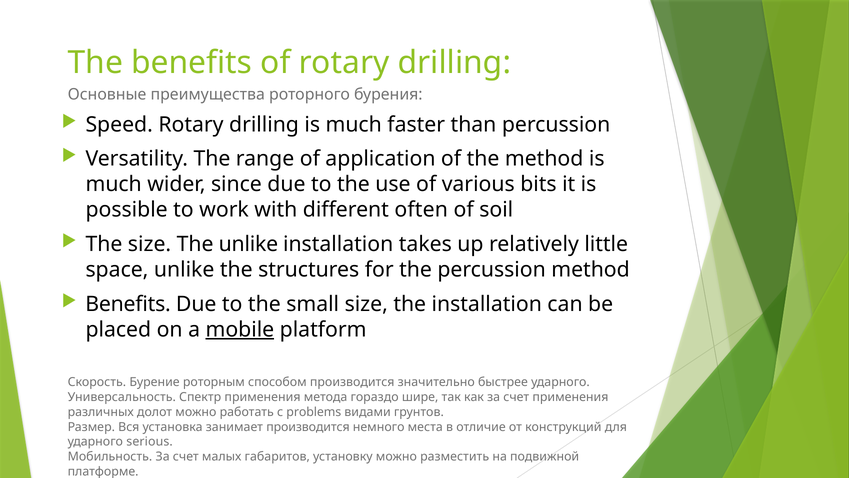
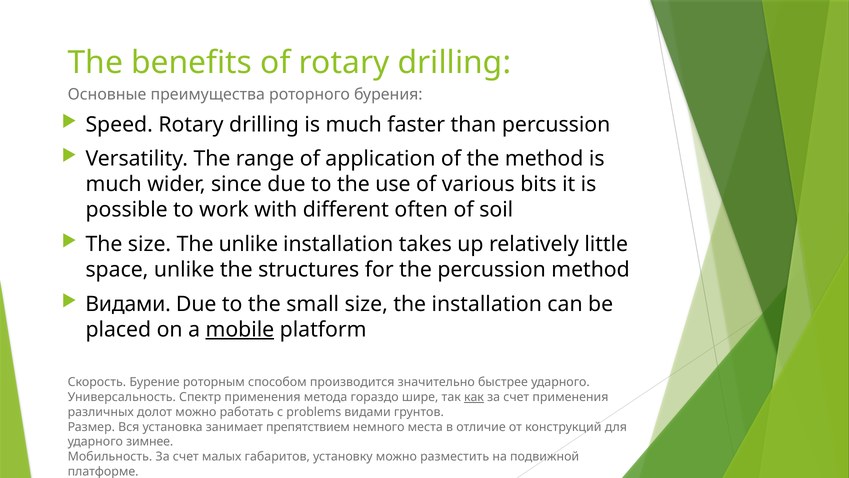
Benefits at (128, 304): Benefits -> Видами
как underline: none -> present
занимает производится: производится -> препятствием
serious: serious -> зимнее
